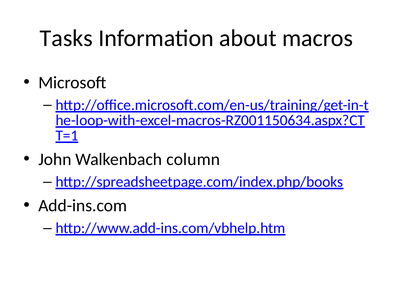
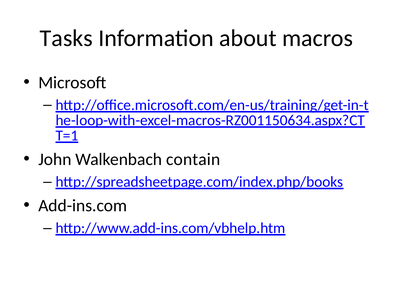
column: column -> contain
